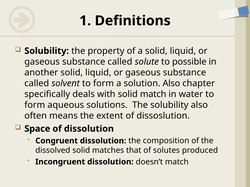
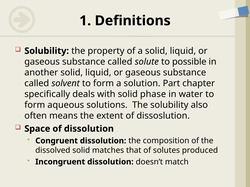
solution Also: Also -> Part
solid match: match -> phase
